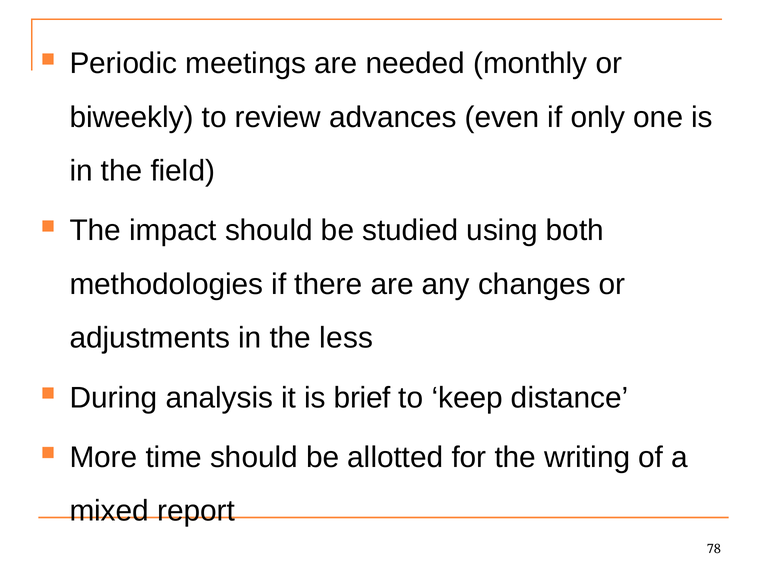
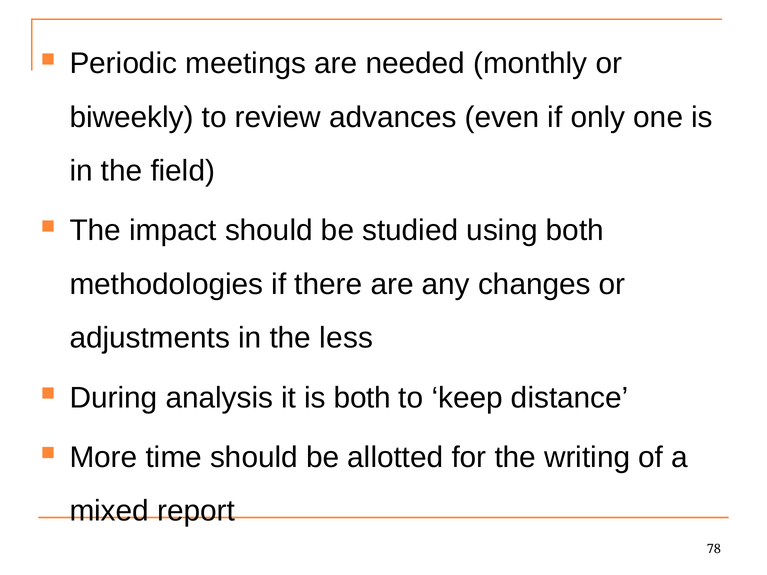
is brief: brief -> both
